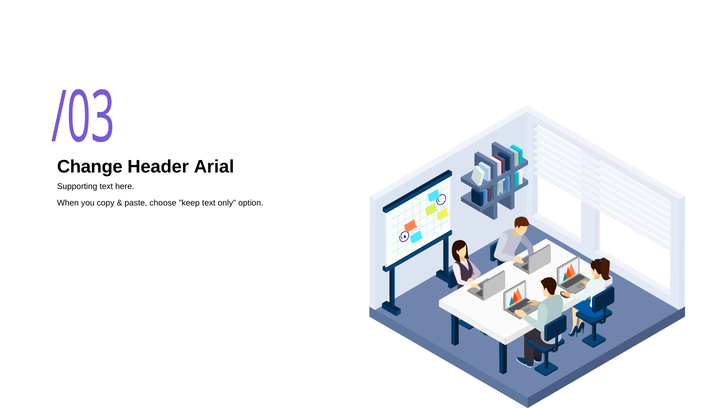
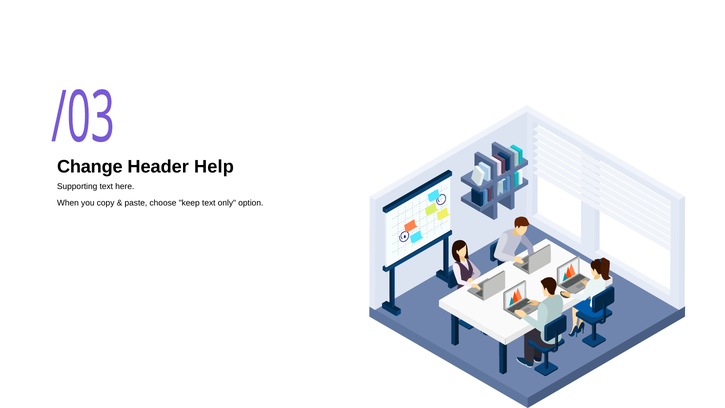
Arial: Arial -> Help
